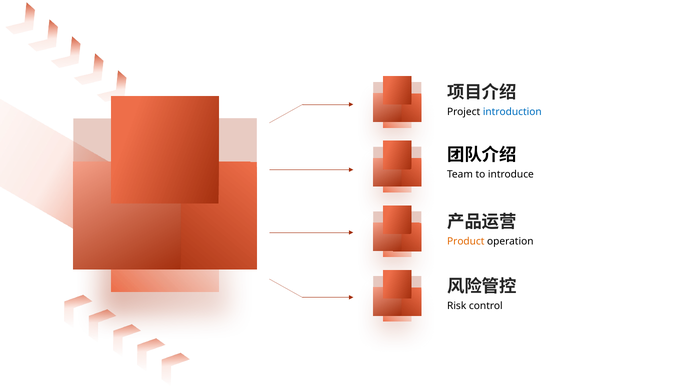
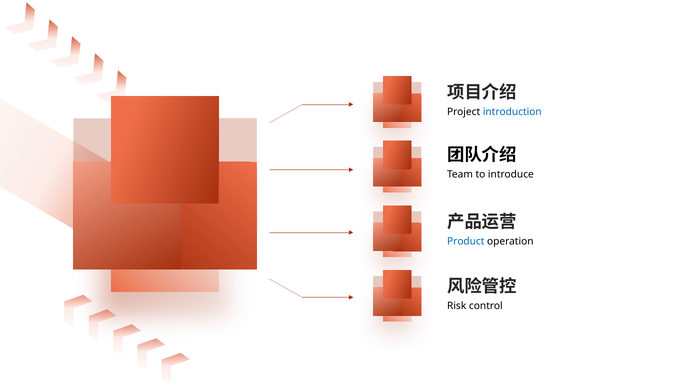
Product colour: orange -> blue
